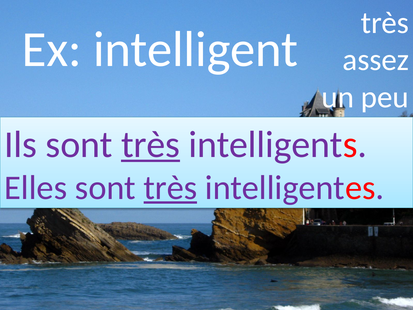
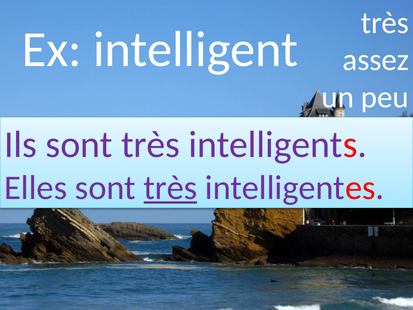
très at (151, 144) underline: present -> none
